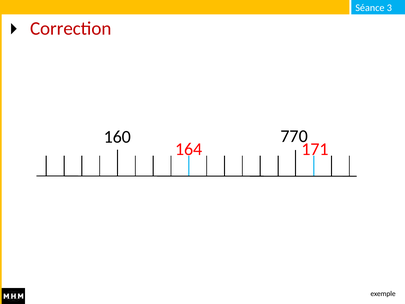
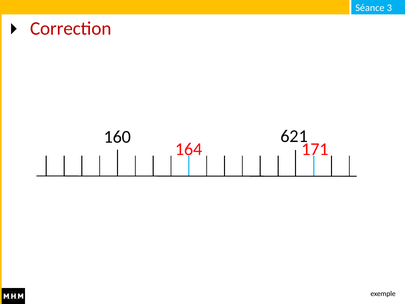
770: 770 -> 621
